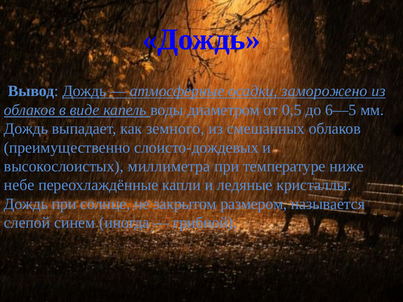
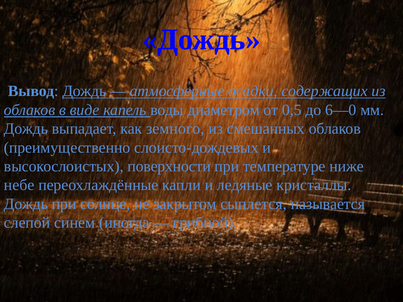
заморожено: заморожено -> содержащих
6—5: 6—5 -> 6—0
миллиметра: миллиметра -> поверхности
размером: размером -> сыплется
